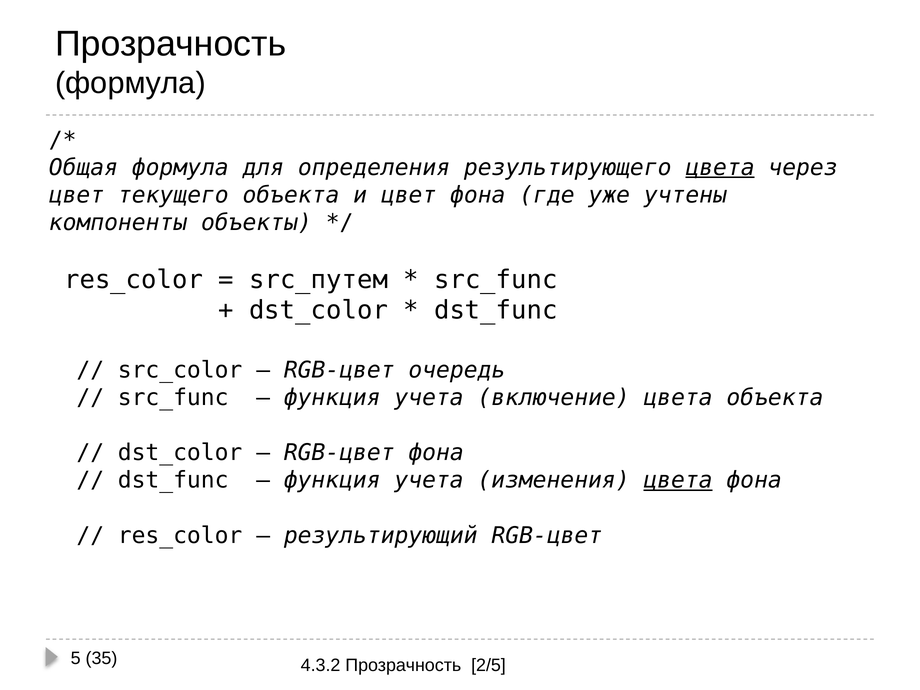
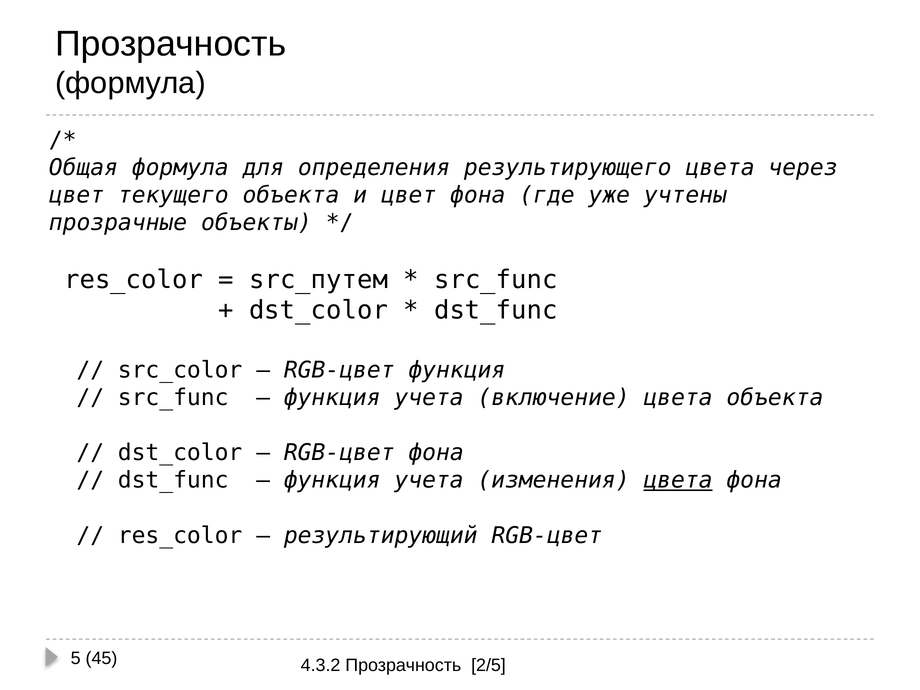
цвета at (720, 168) underline: present -> none
компоненты: компоненты -> прозрачные
RGB-цвет очередь: очередь -> функция
35: 35 -> 45
